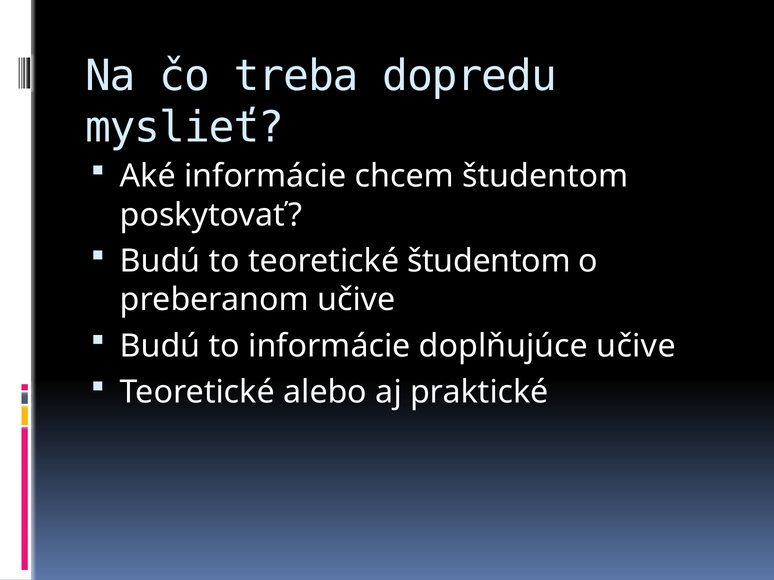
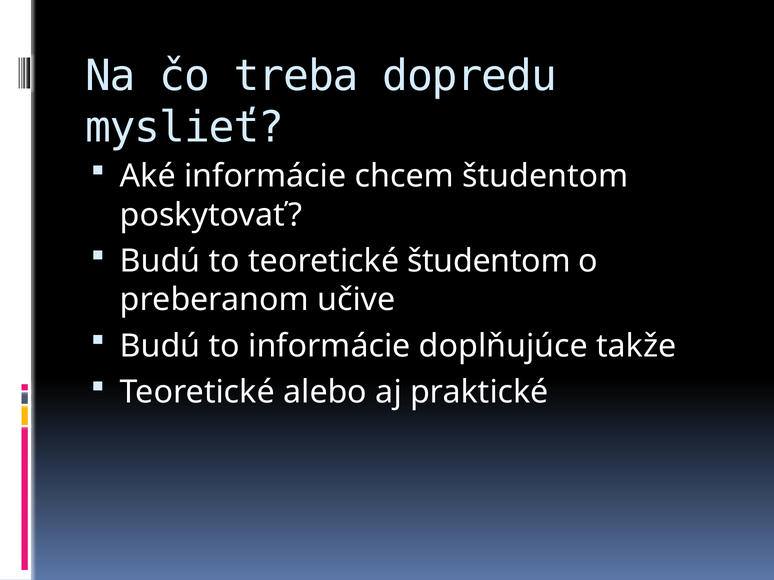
doplňujúce učive: učive -> takže
